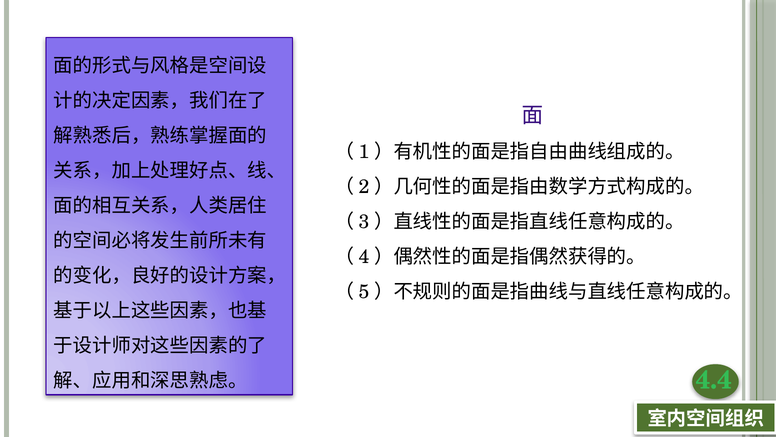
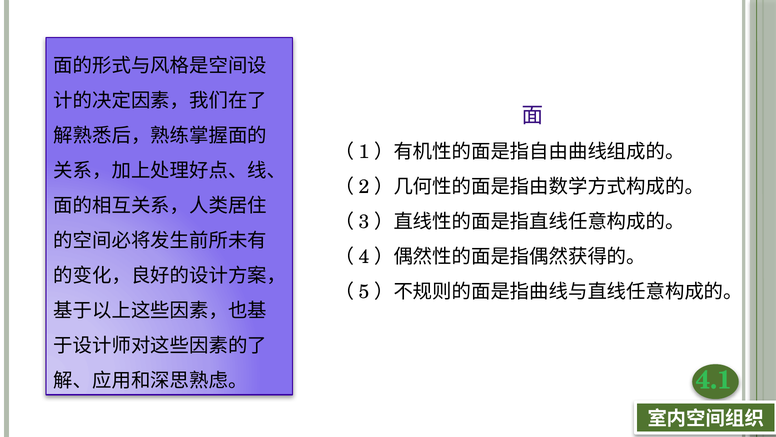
4.4: 4.4 -> 4.1
